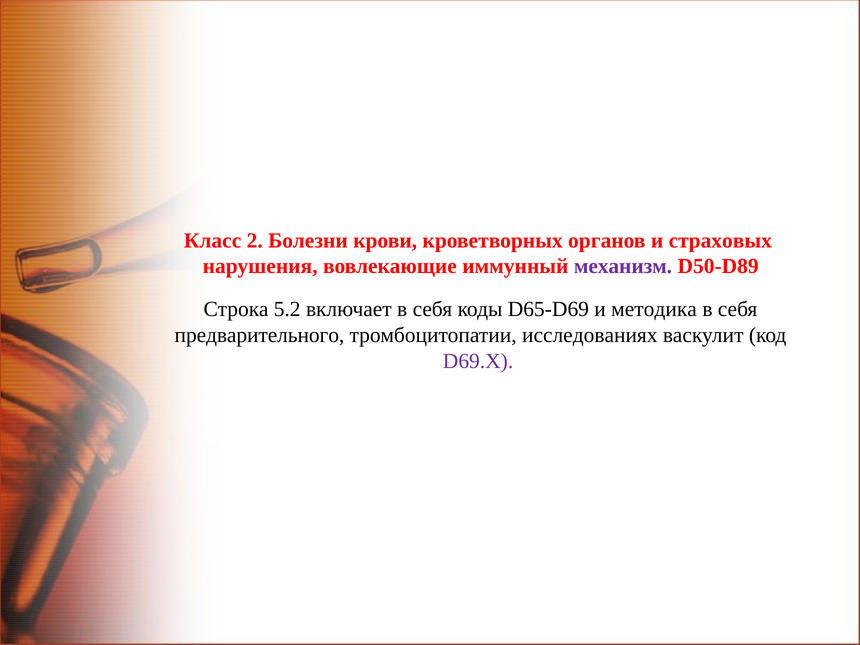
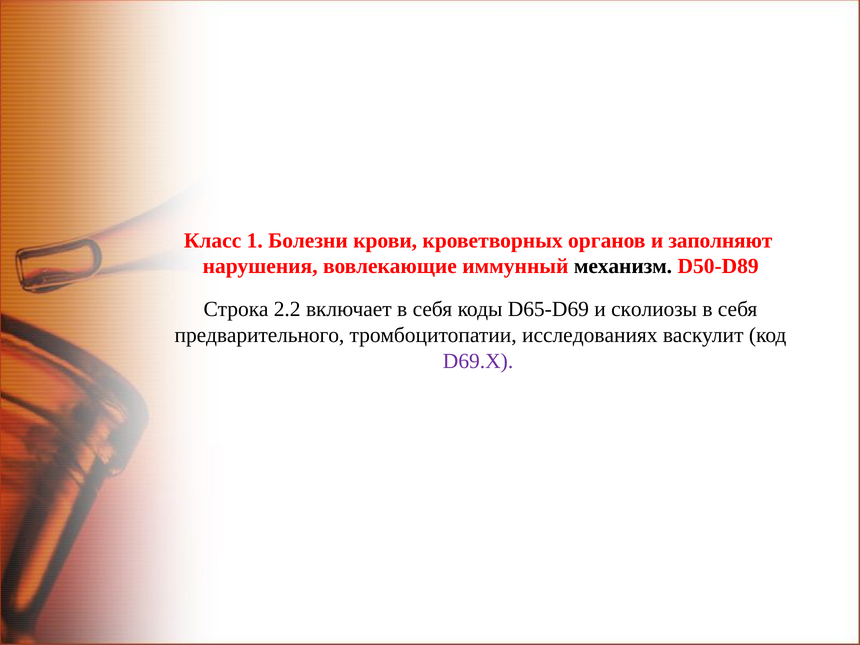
2: 2 -> 1
страховых: страховых -> заполняют
механизм colour: purple -> black
5.2: 5.2 -> 2.2
методика: методика -> сколиозы
